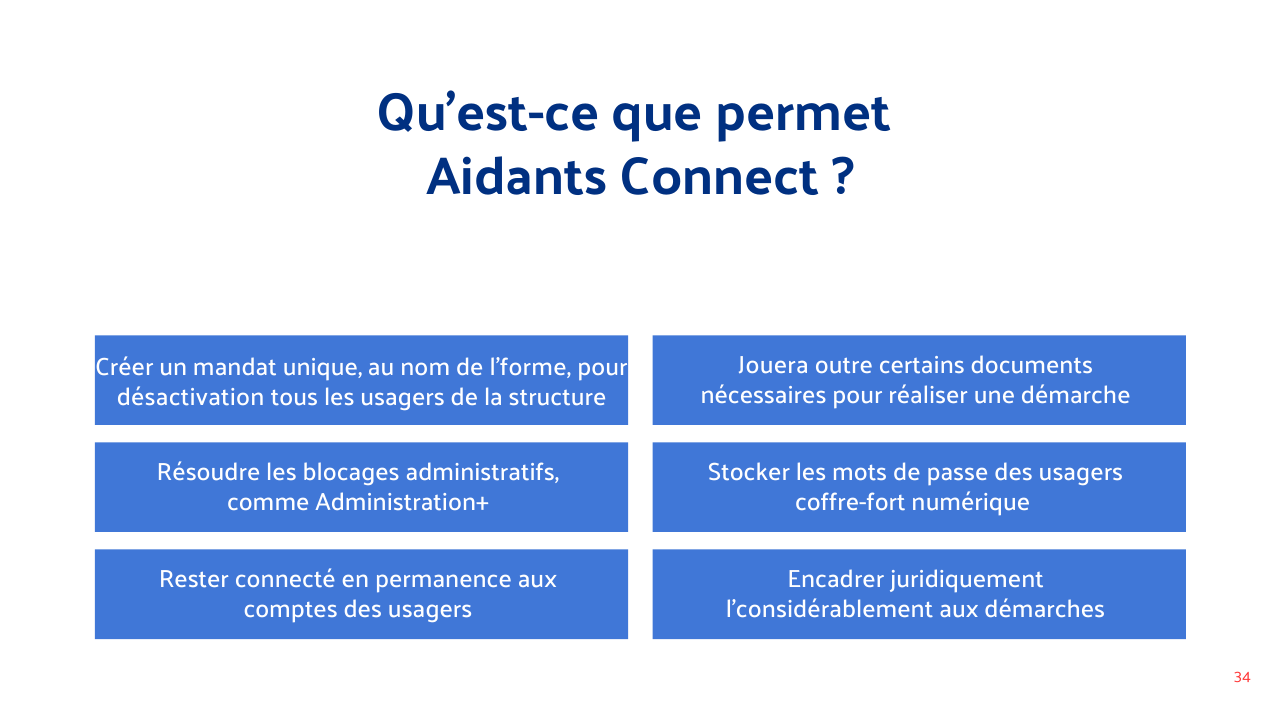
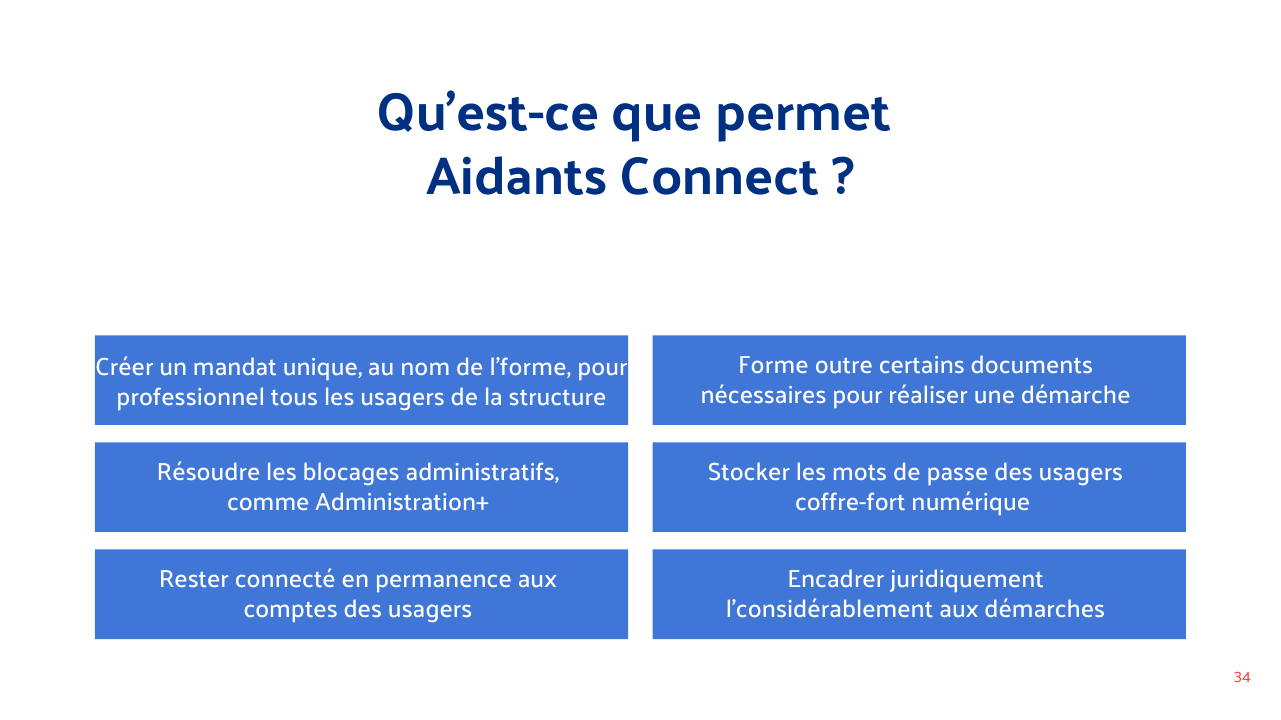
Jouera: Jouera -> Forme
désactivation: désactivation -> professionnel
